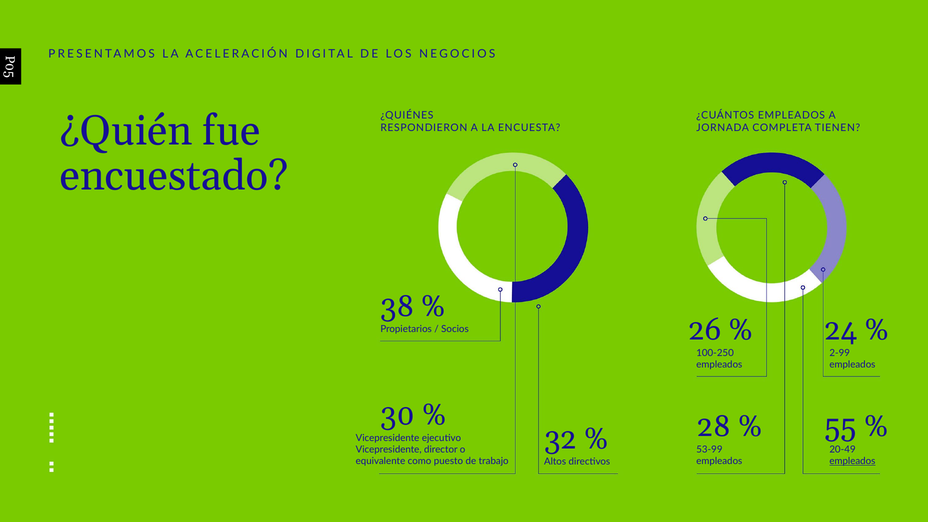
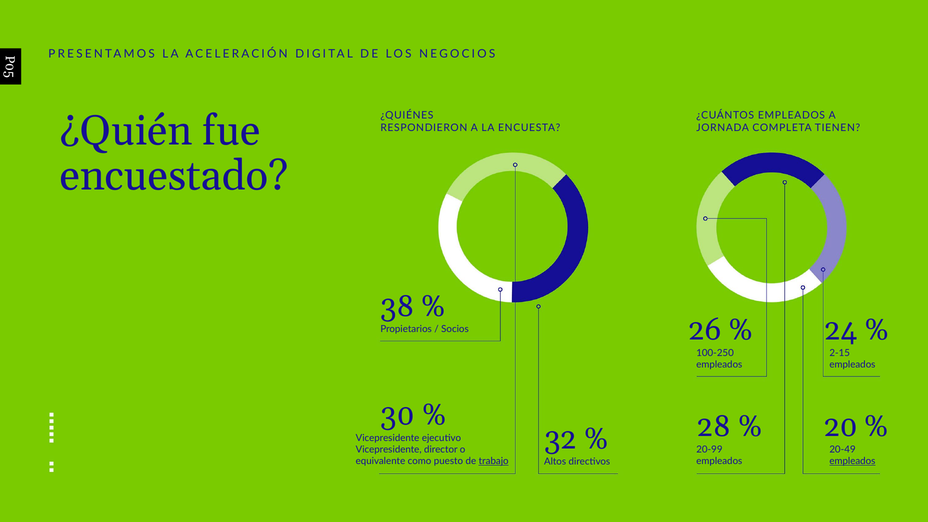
2-99: 2-99 -> 2-15
55: 55 -> 20
53-99: 53-99 -> 20-99
trabajo underline: none -> present
